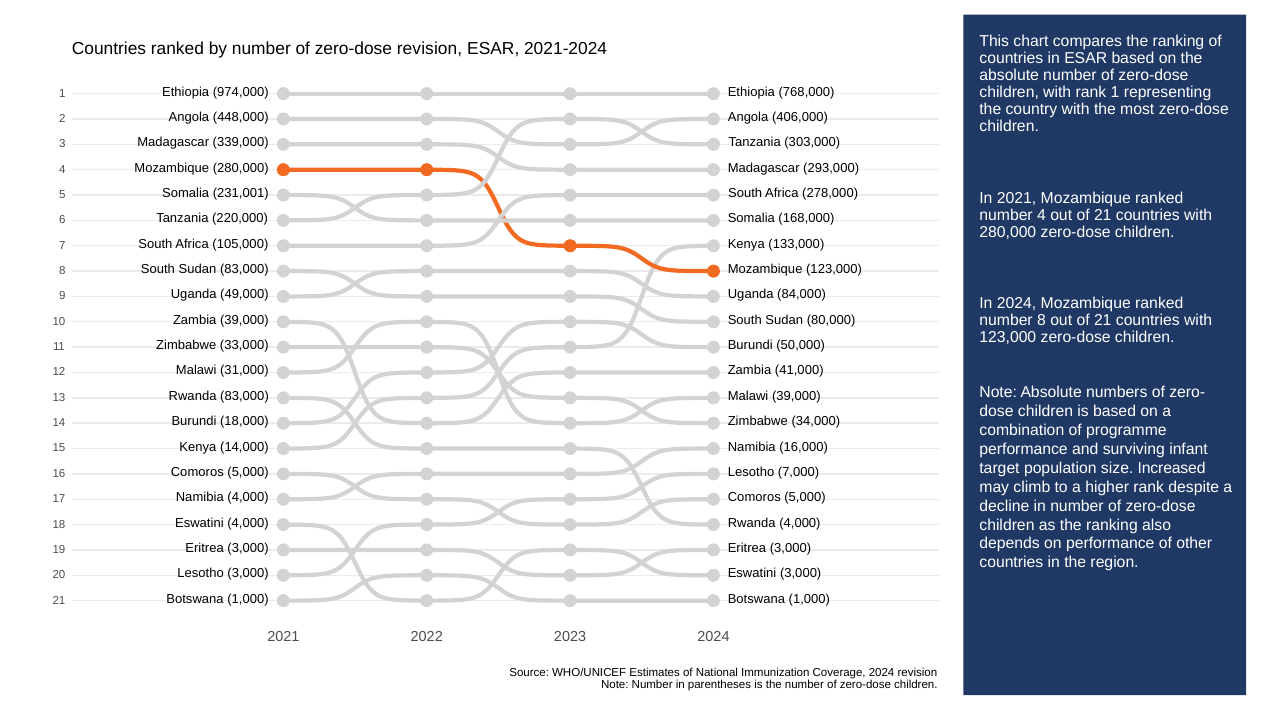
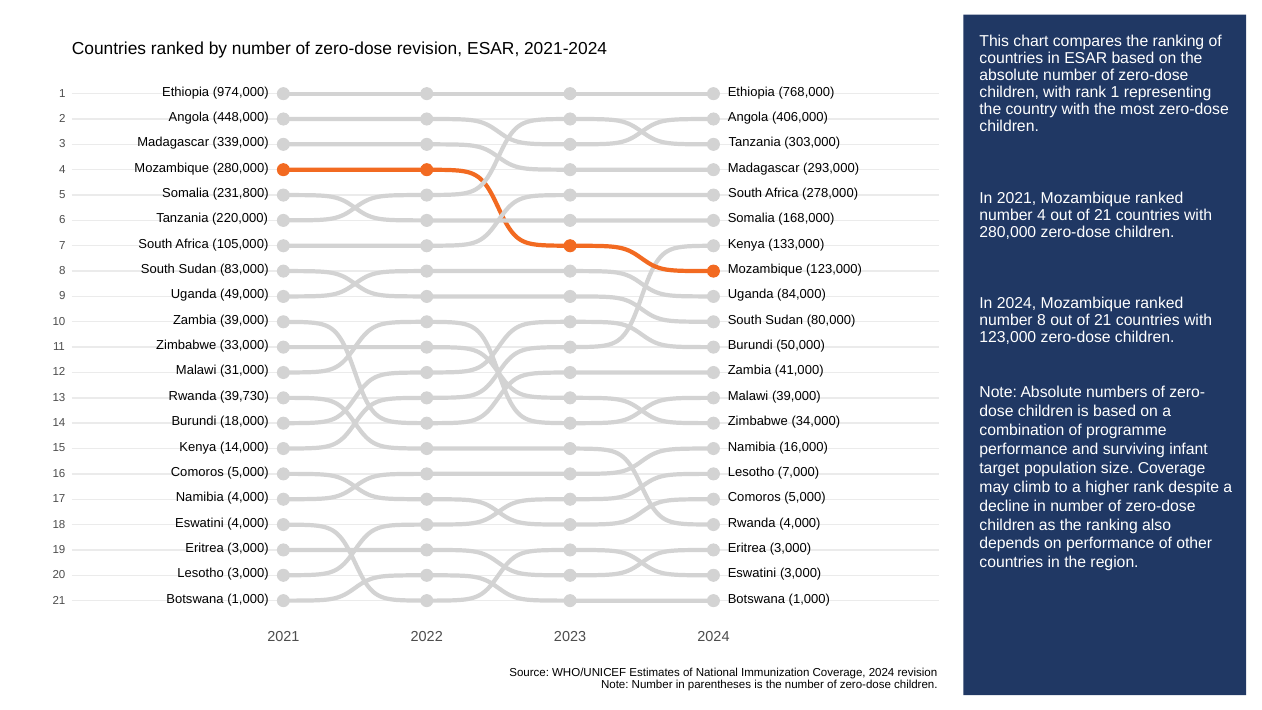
231,001: 231,001 -> 231,800
Rwanda 83,000: 83,000 -> 39,730
size Increased: Increased -> Coverage
